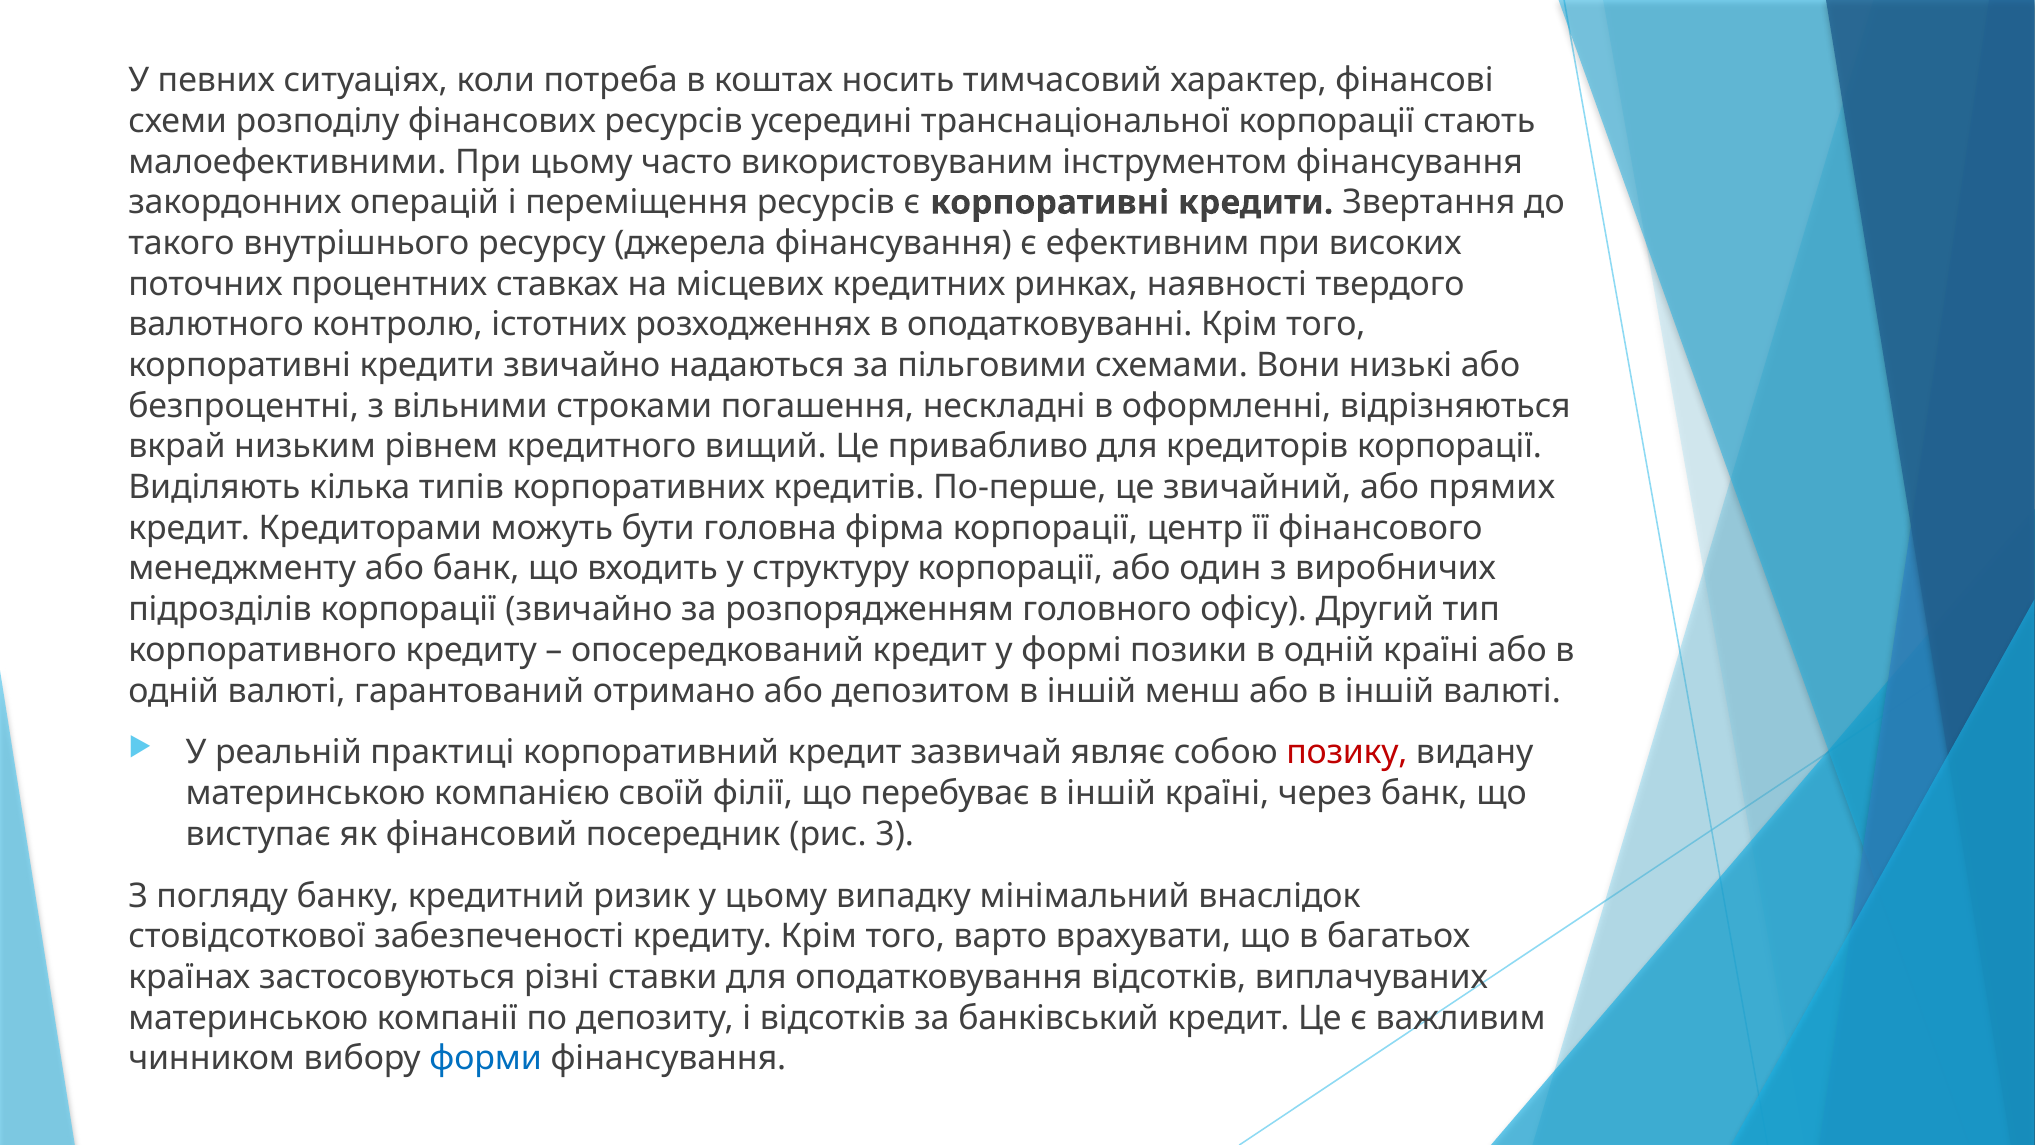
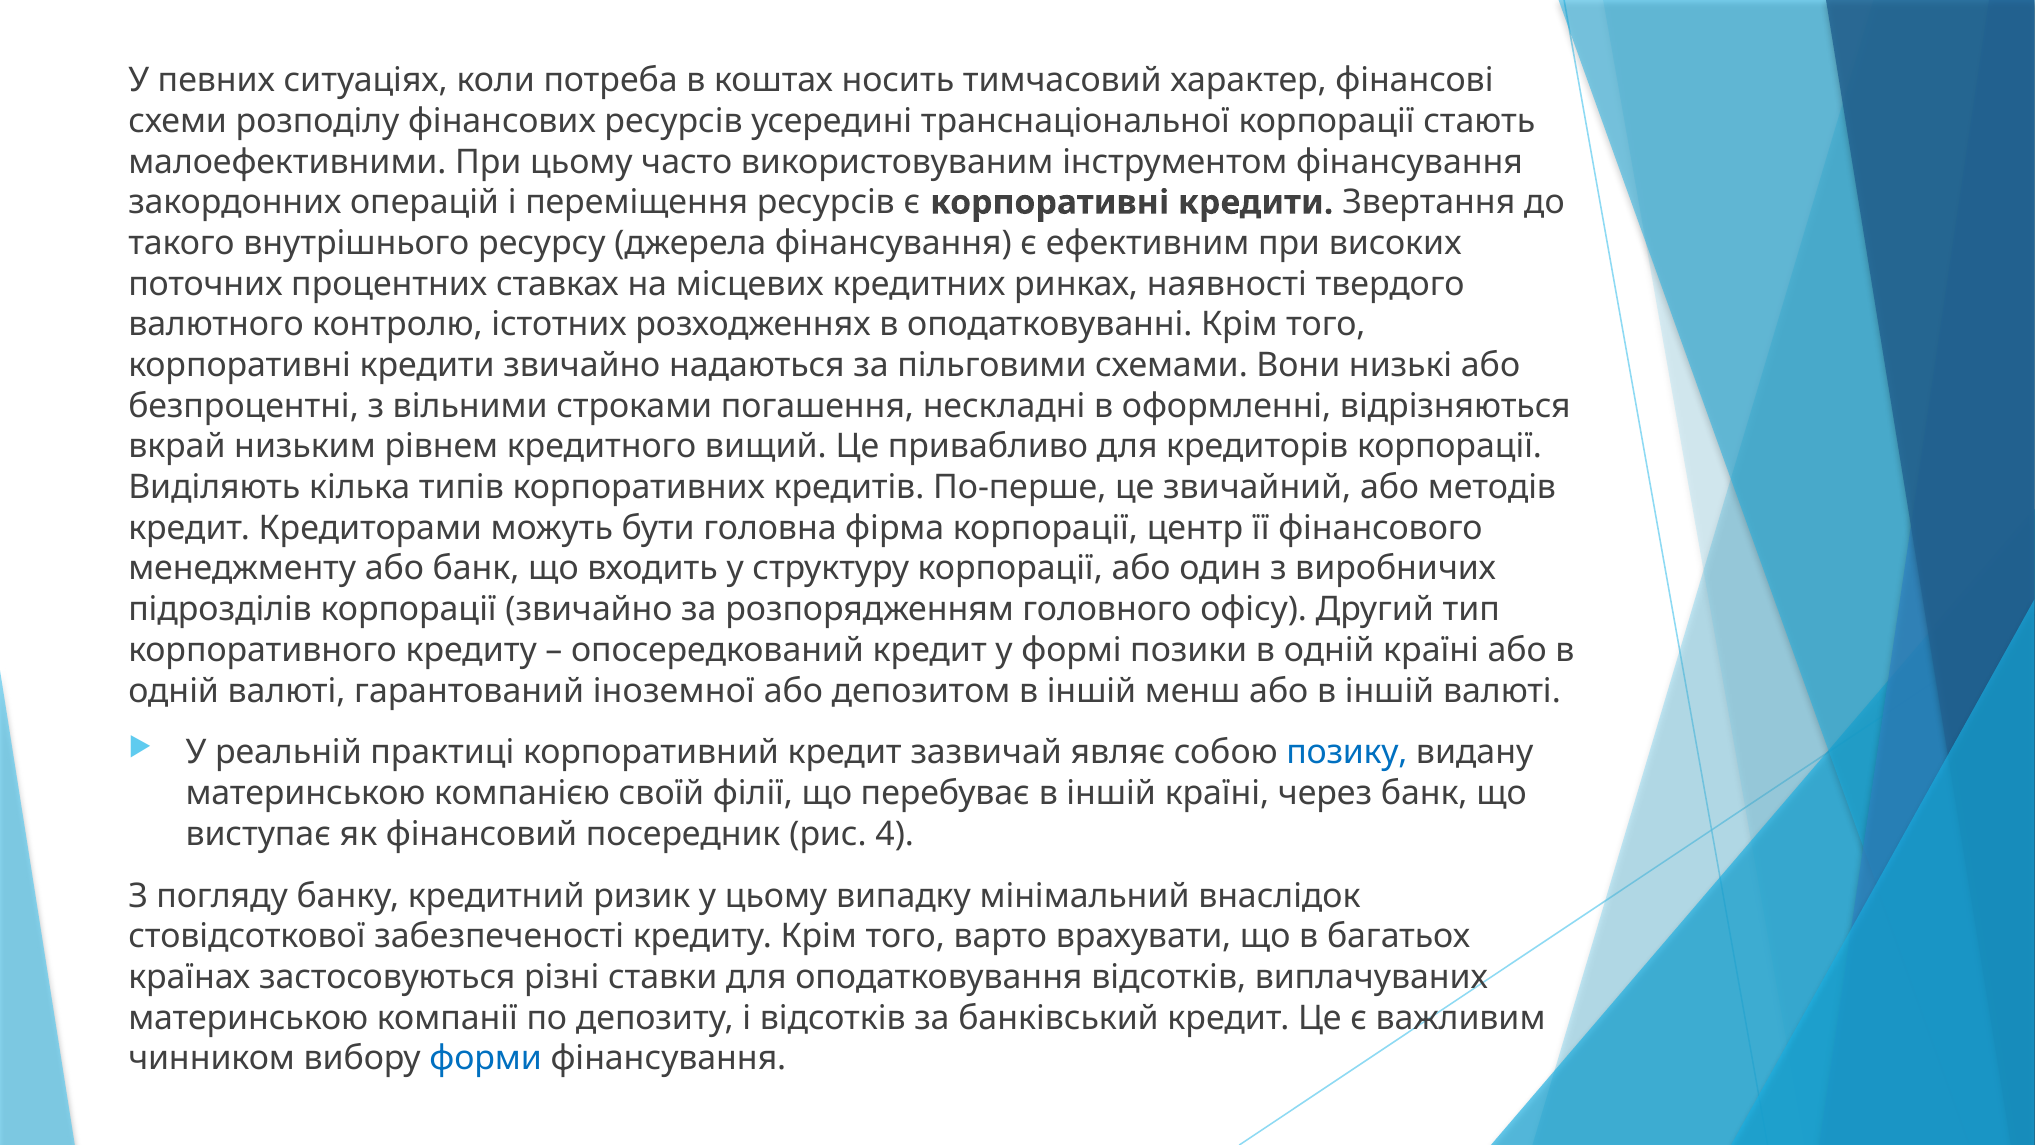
прямих: прямих -> методів
отримано: отримано -> іноземної
позику colour: red -> blue
3: 3 -> 4
